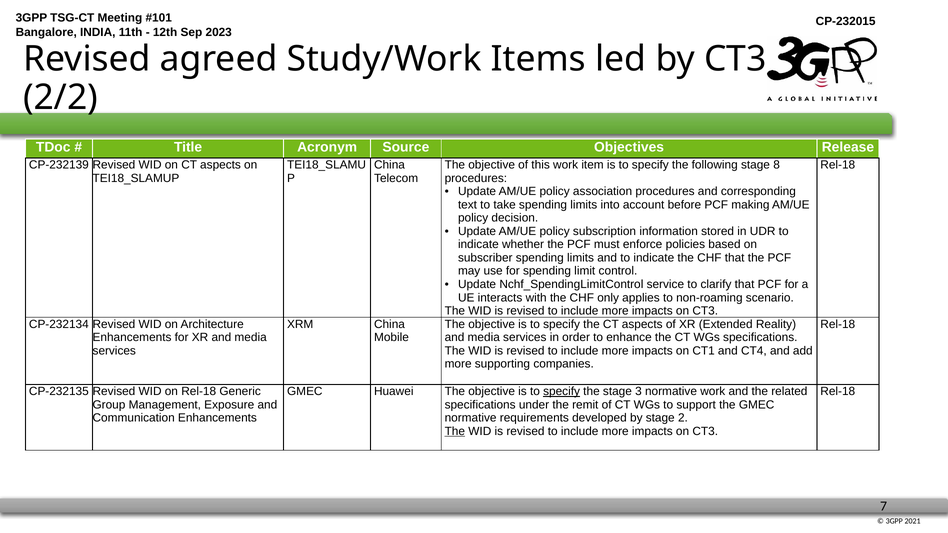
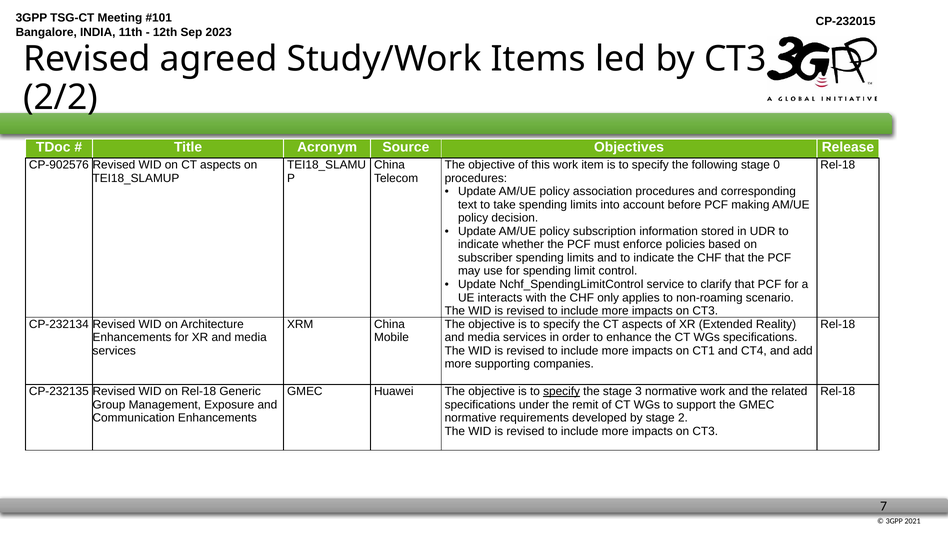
CP-232139: CP-232139 -> CP-902576
8: 8 -> 0
The at (455, 431) underline: present -> none
